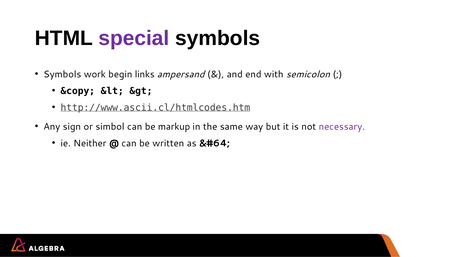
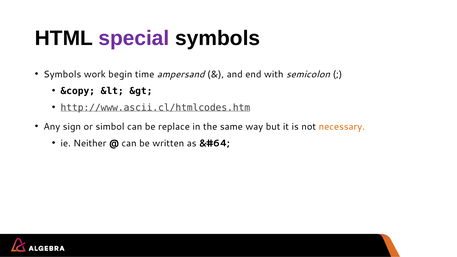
links: links -> time
markup: markup -> replace
necessary colour: purple -> orange
